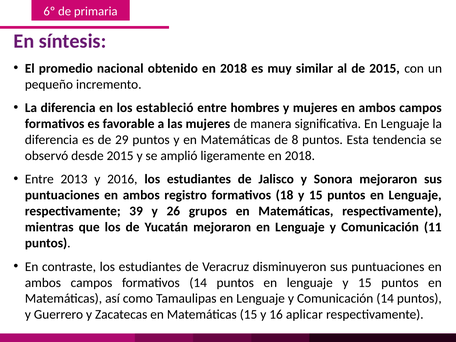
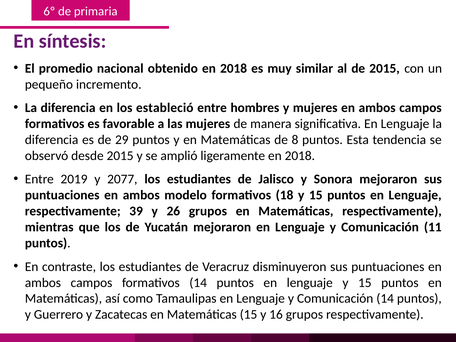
2013: 2013 -> 2019
2016: 2016 -> 2077
registro: registro -> modelo
16 aplicar: aplicar -> grupos
